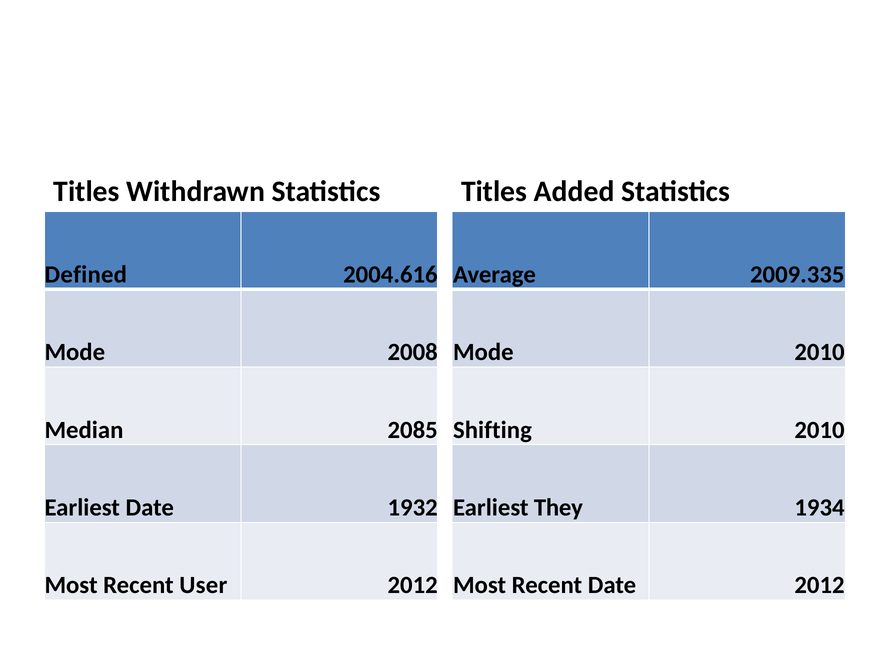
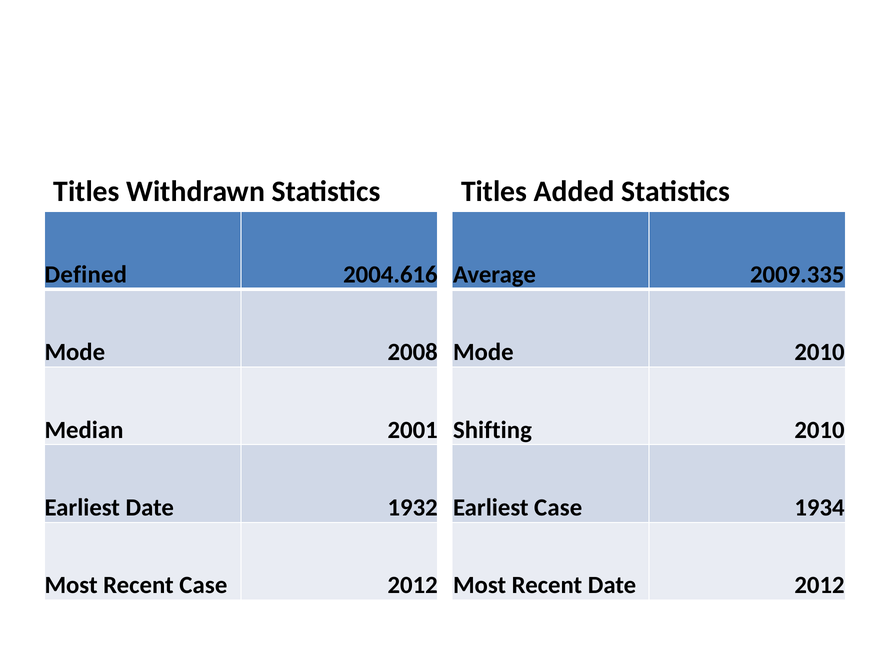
2085: 2085 -> 2001
Earliest They: They -> Case
Recent User: User -> Case
